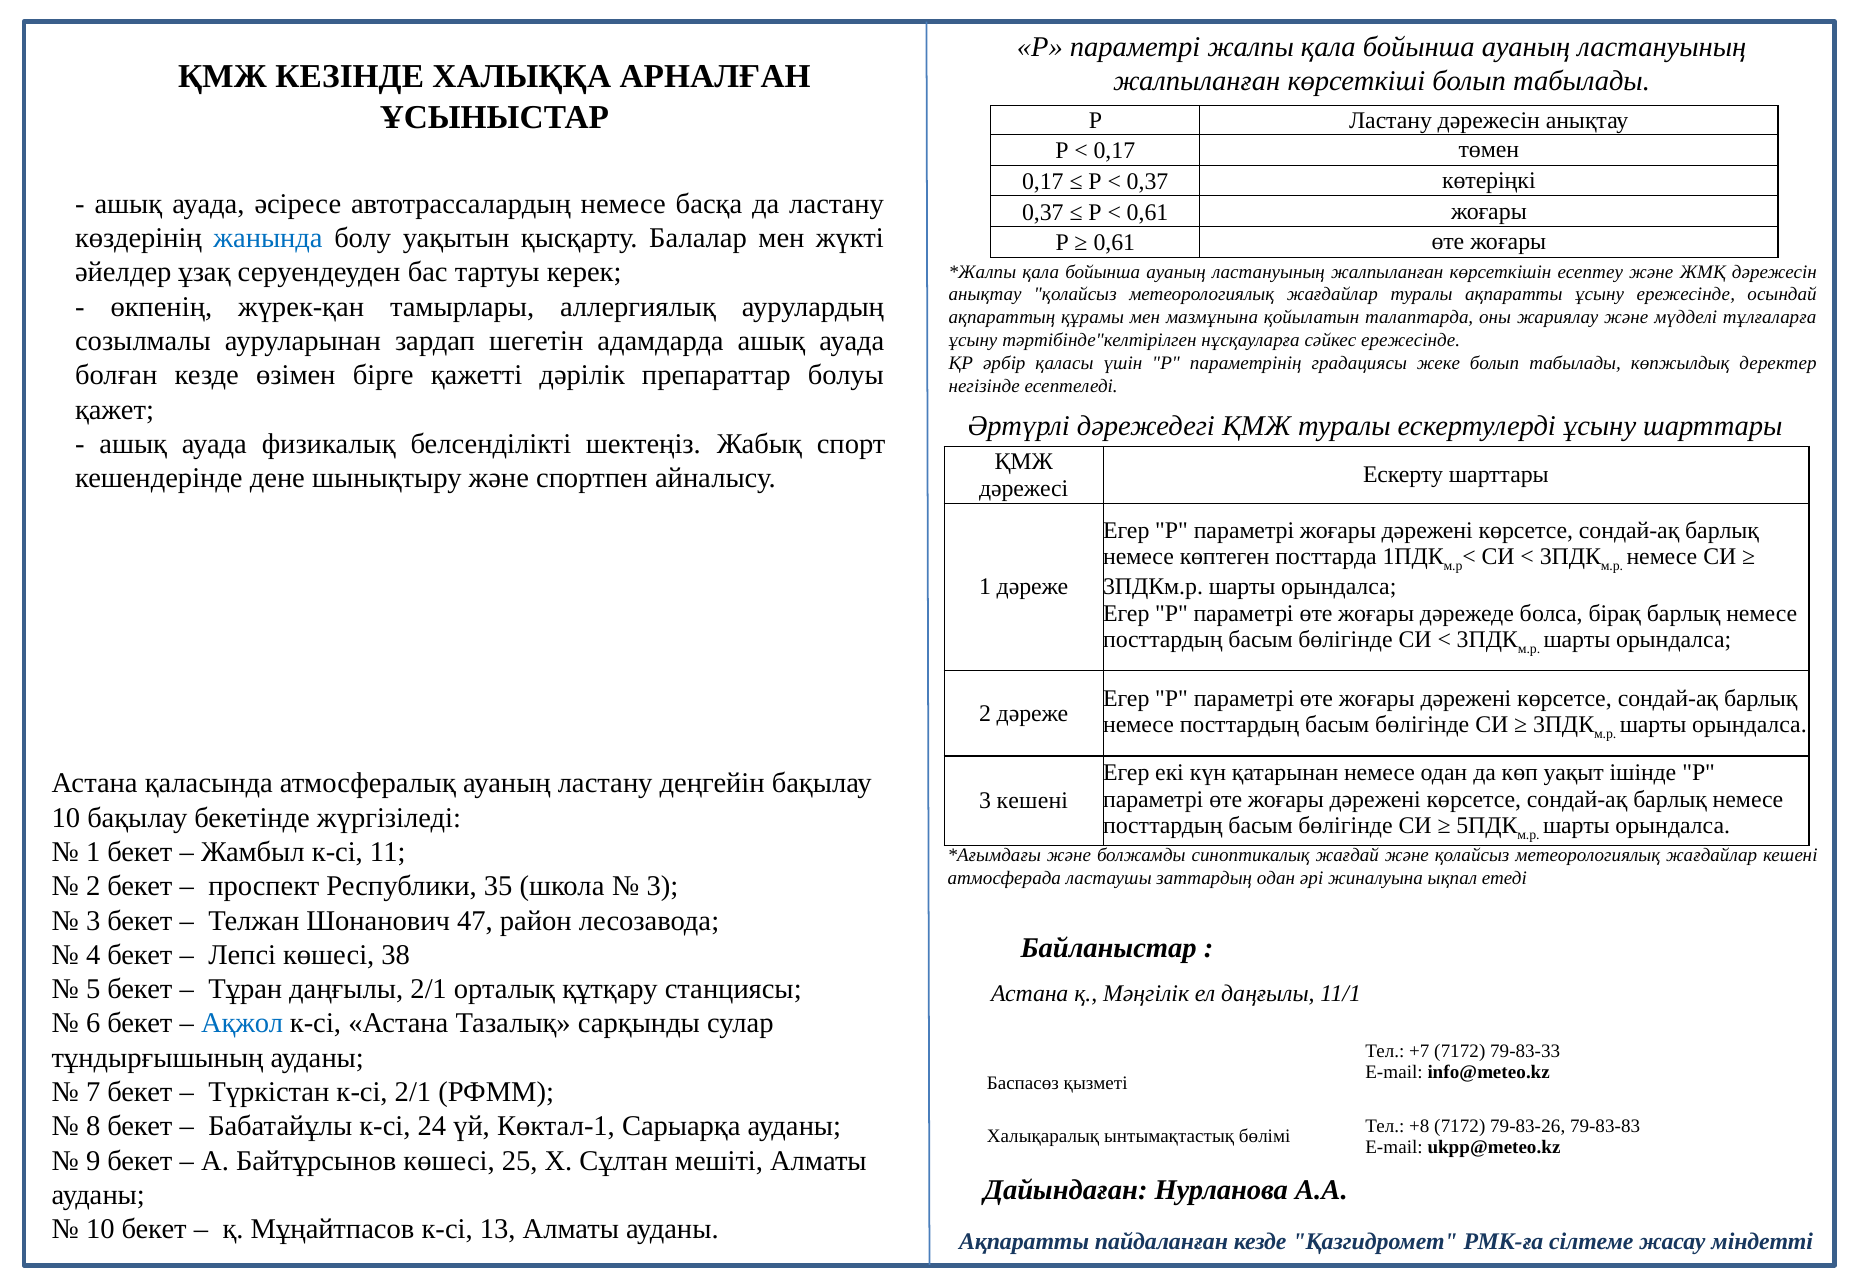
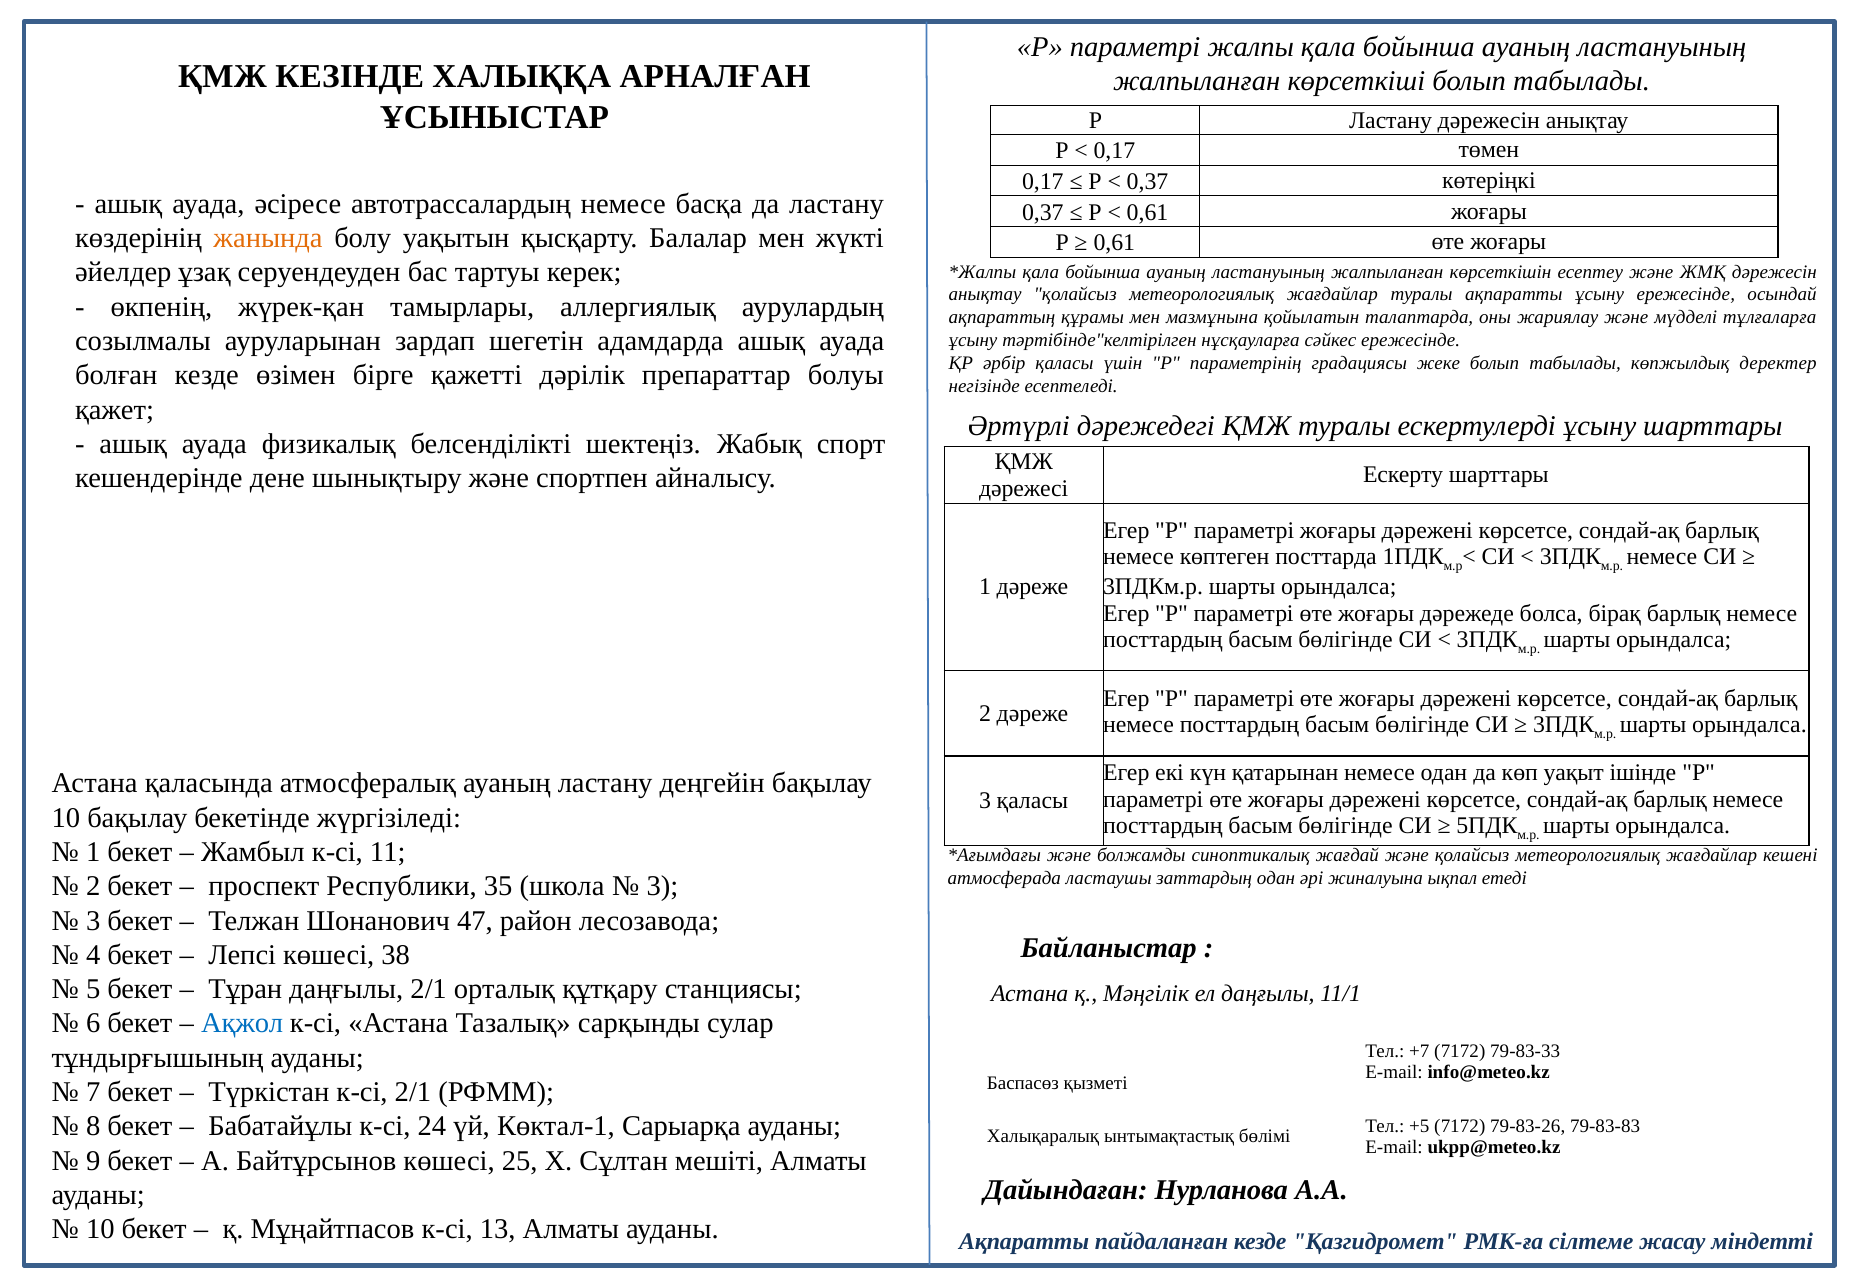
жанында colour: blue -> orange
3 кешені: кешені -> қаласы
+8: +8 -> +5
